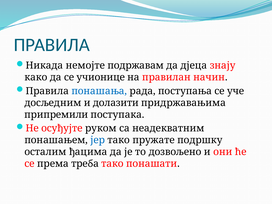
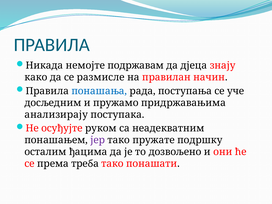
учионице: учионице -> размисле
долазити: долазити -> пружамо
припремили: припремили -> анализирају
јер colour: blue -> purple
